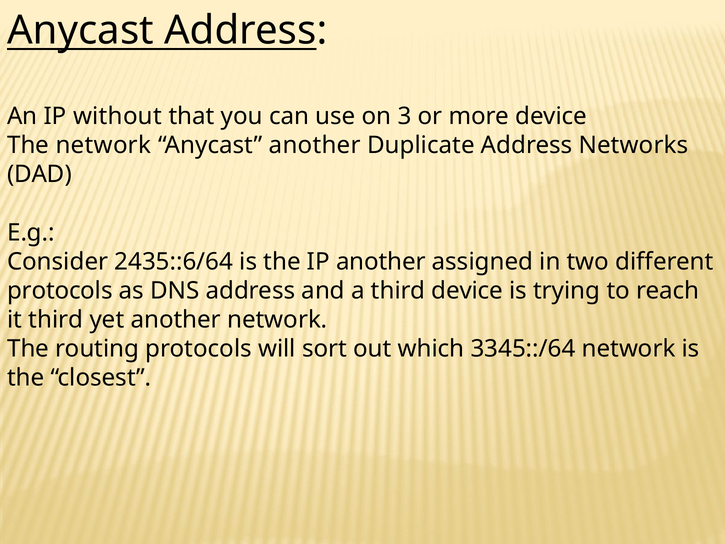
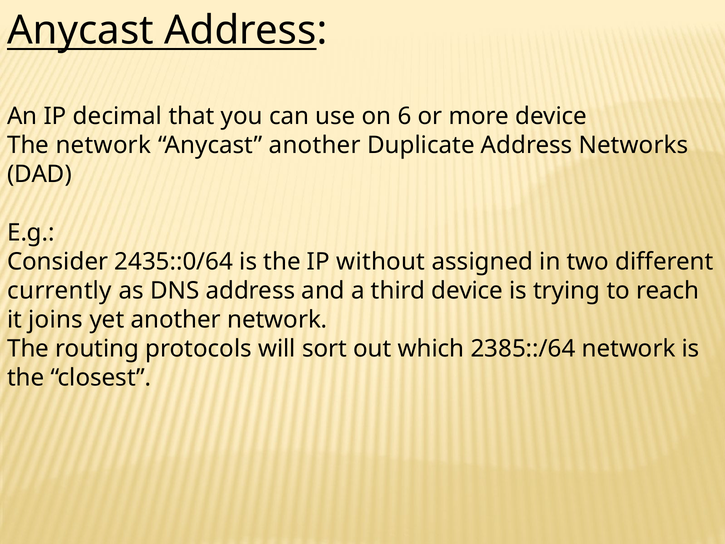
without: without -> decimal
3: 3 -> 6
2435::6/64: 2435::6/64 -> 2435::0/64
IP another: another -> without
protocols at (60, 290): protocols -> currently
it third: third -> joins
3345::/64: 3345::/64 -> 2385::/64
